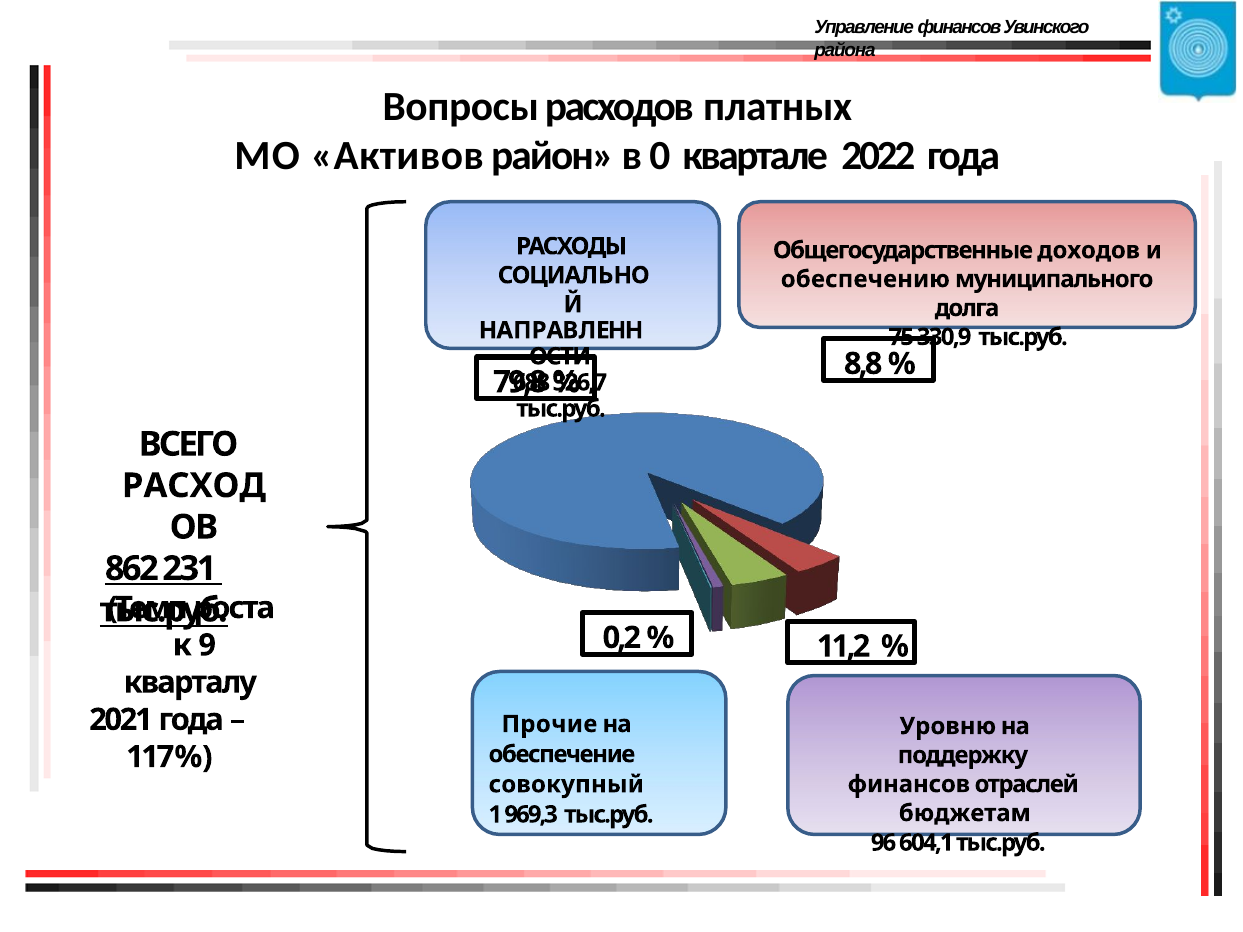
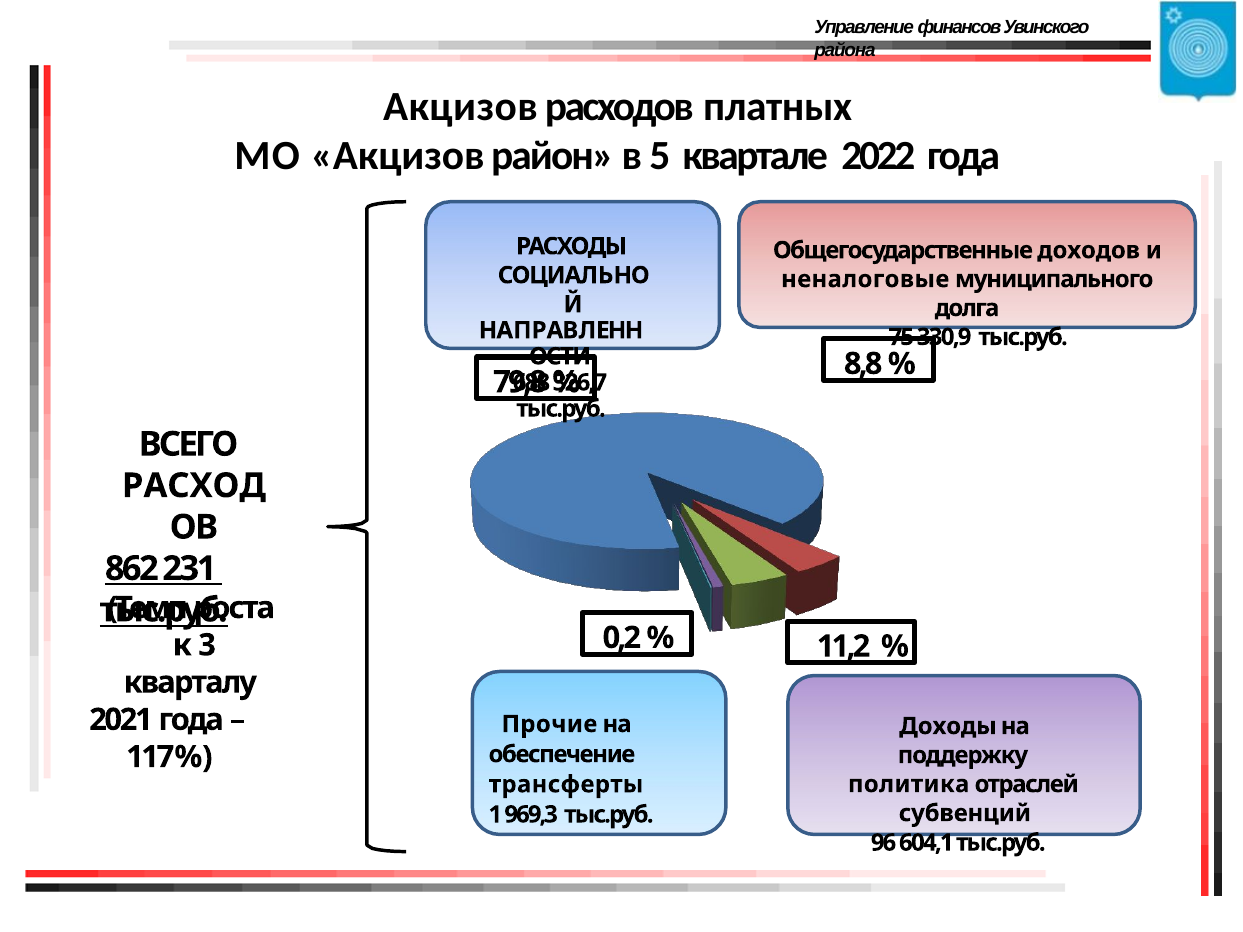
Вопросы at (461, 107): Вопросы -> Акцизов
МО Активов: Активов -> Акцизов
0: 0 -> 5
обеспечению: обеспечению -> неналоговые
9: 9 -> 3
Уровню: Уровню -> Доходы
финансов at (909, 784): финансов -> политика
совокупный: совокупный -> трансферты
бюджетам: бюджетам -> субвенций
